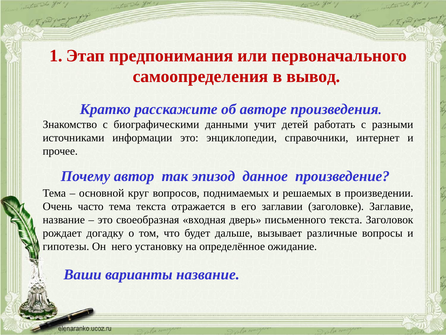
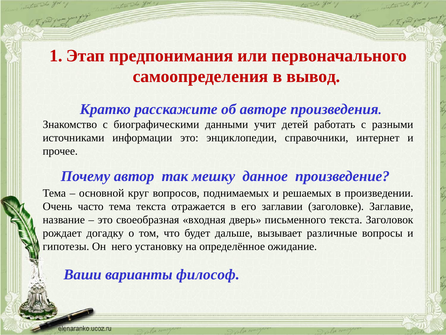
эпизод: эпизод -> мешку
варианты название: название -> философ
